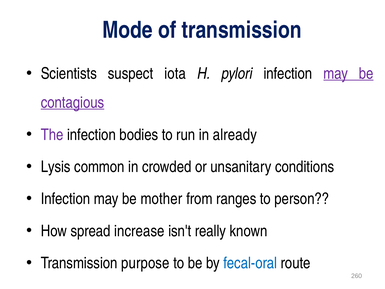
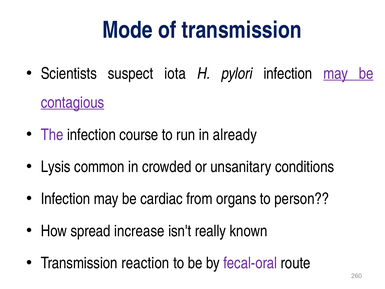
bodies: bodies -> course
mother: mother -> cardiac
ranges: ranges -> organs
purpose: purpose -> reaction
fecal-oral colour: blue -> purple
